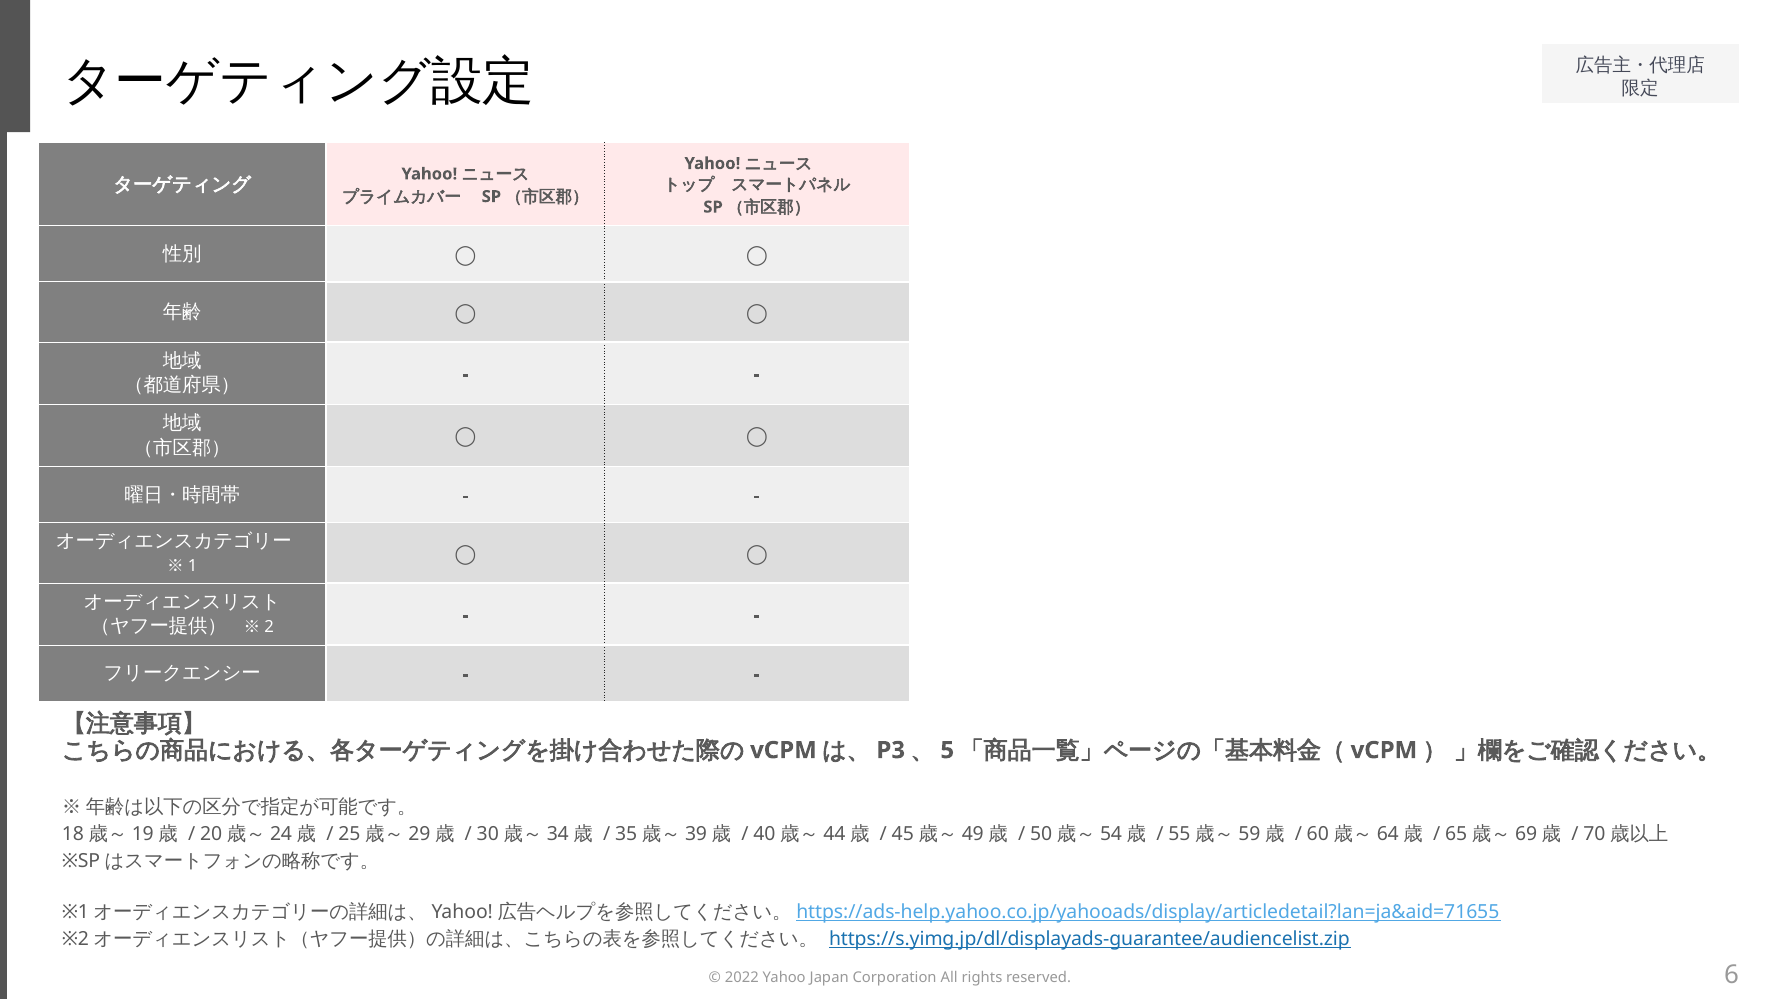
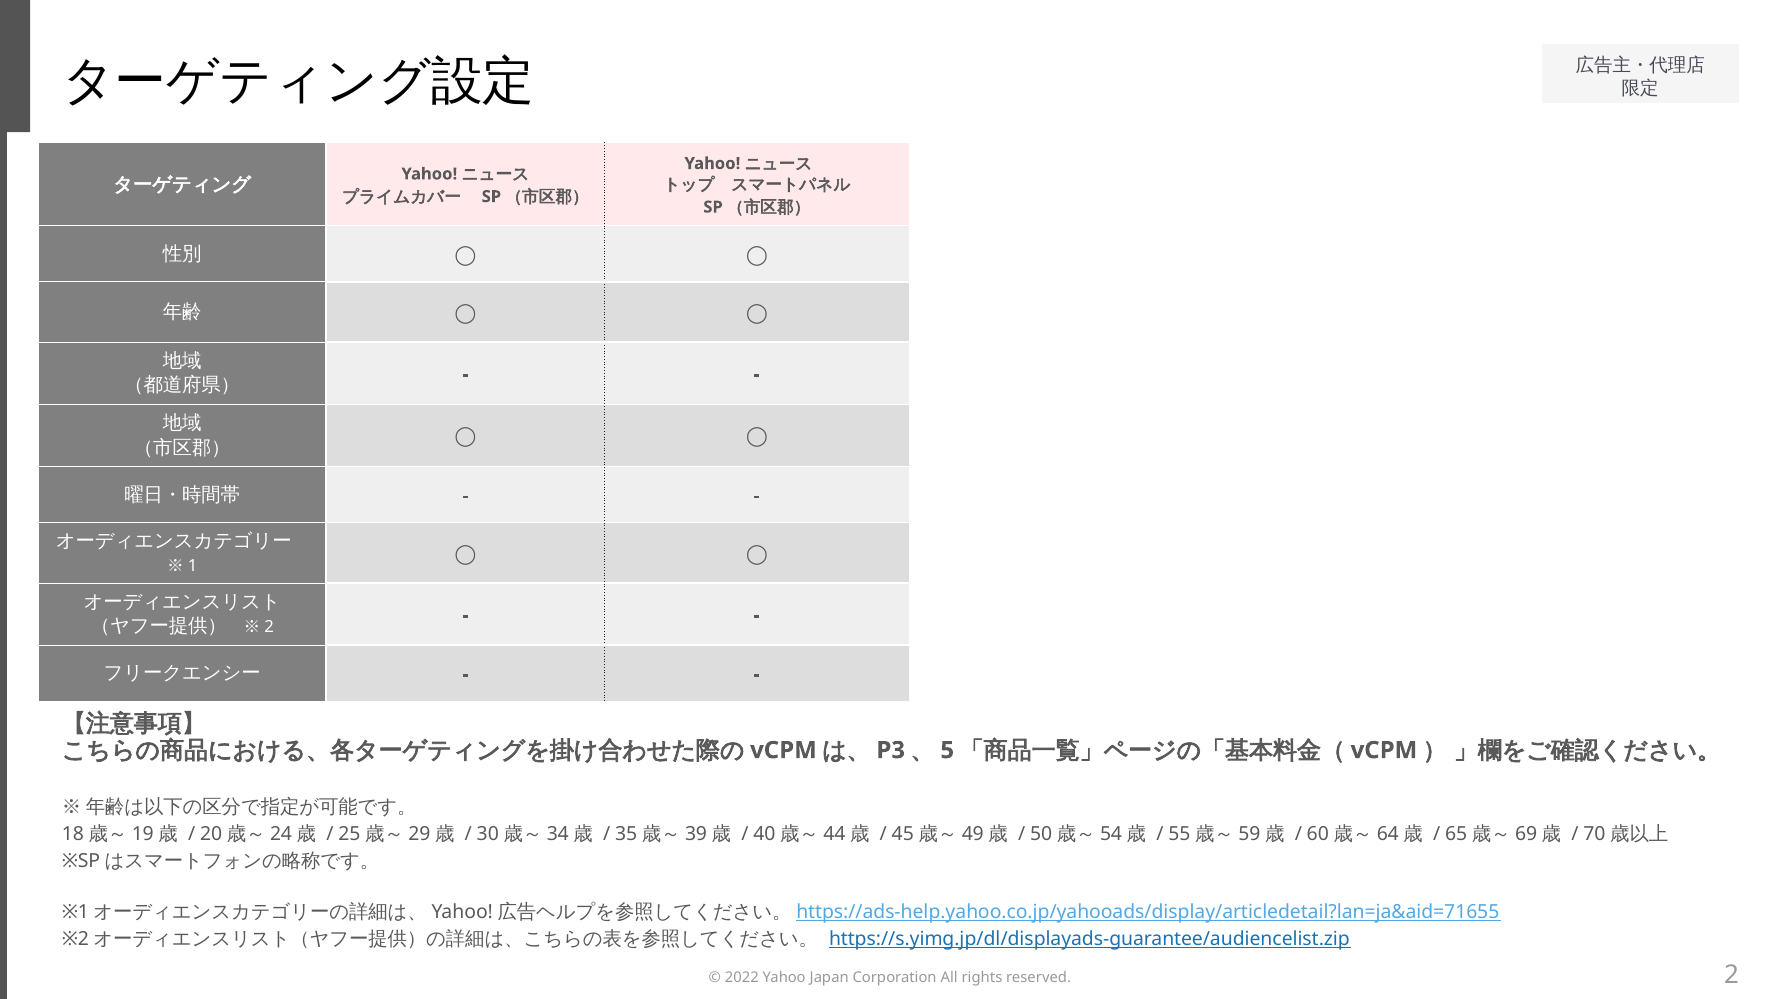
6: 6 -> 2
